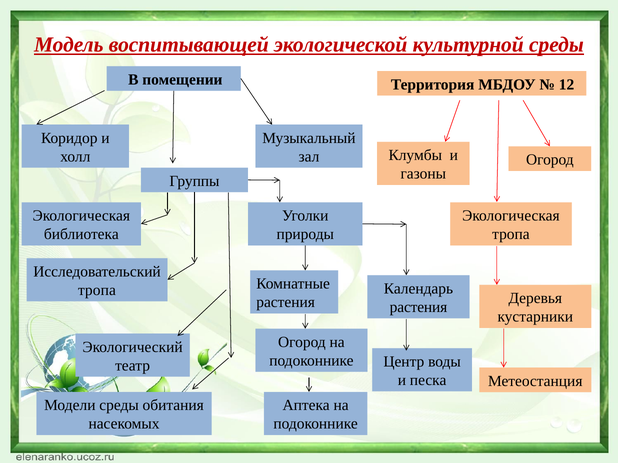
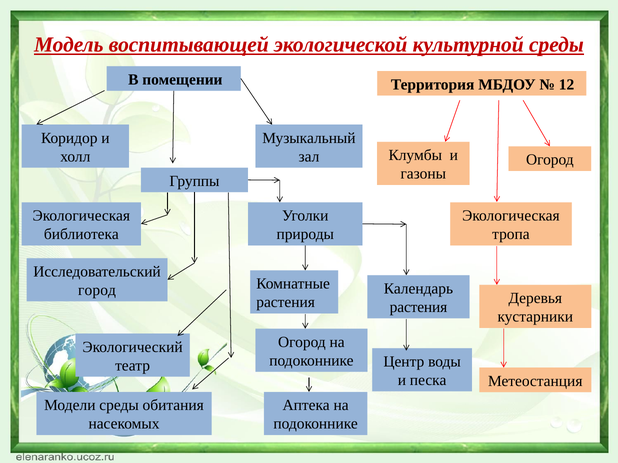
тропа at (97, 290): тропа -> город
